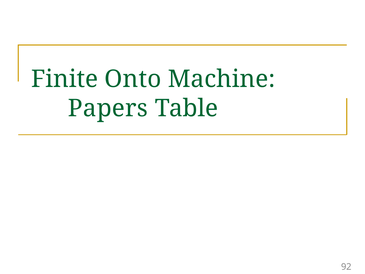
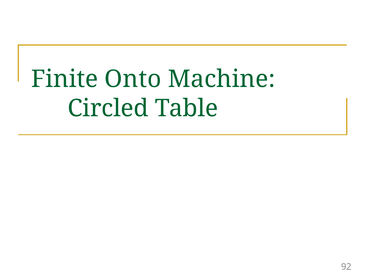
Papers: Papers -> Circled
